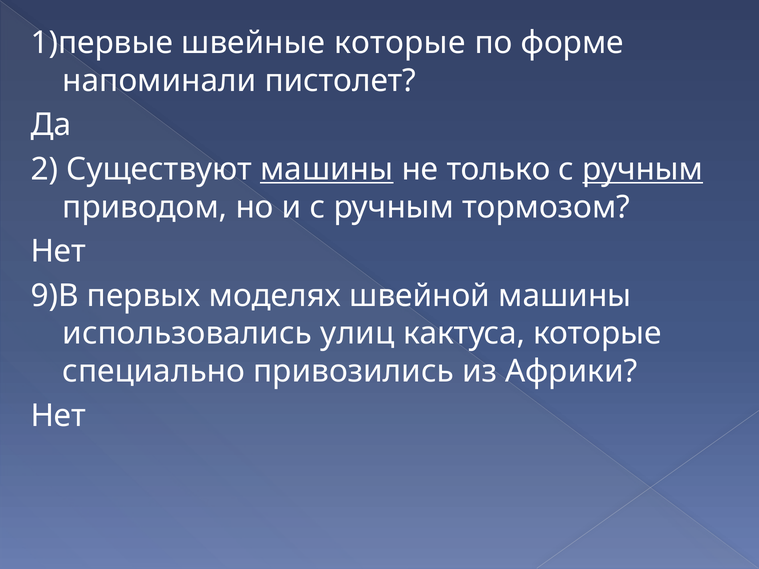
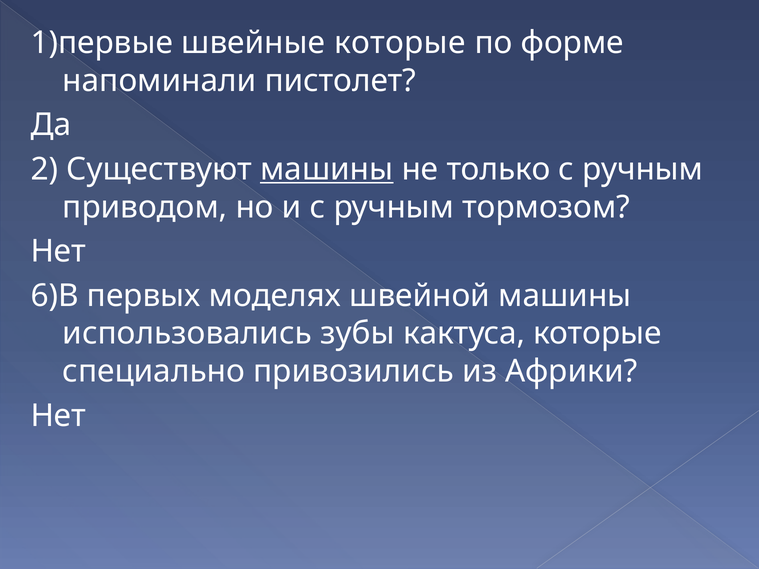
ручным at (643, 169) underline: present -> none
9)В: 9)В -> 6)В
улиц: улиц -> зубы
